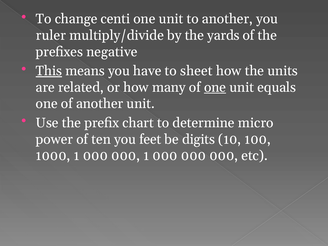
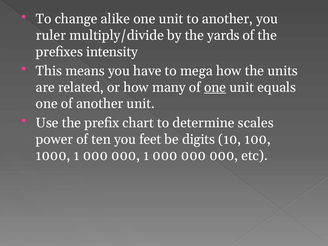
centi: centi -> alike
negative: negative -> intensity
This underline: present -> none
sheet: sheet -> mega
micro: micro -> scales
